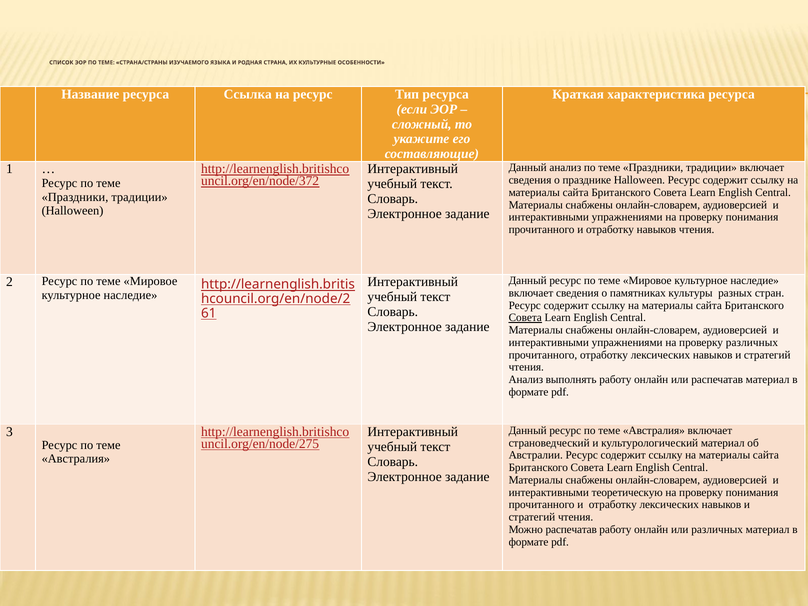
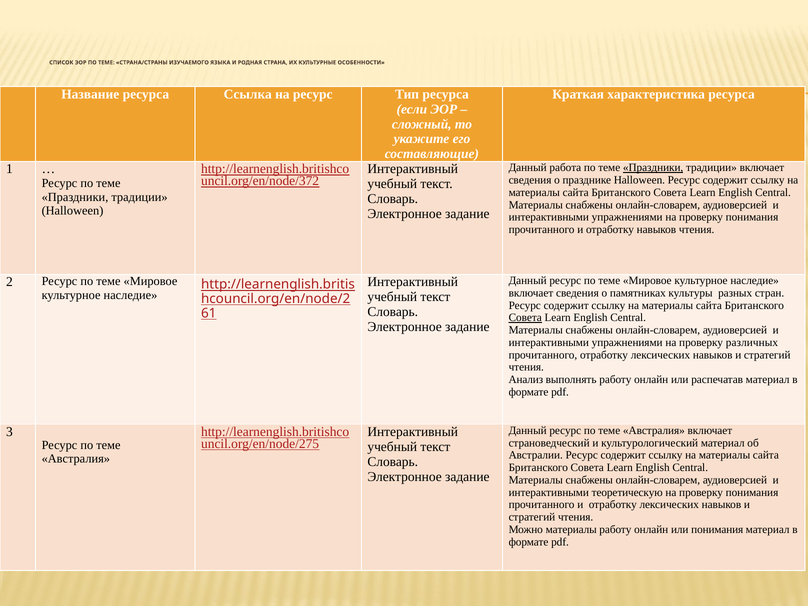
Данный анализ: анализ -> работа
Праздники at (653, 168) underline: none -> present
Можно распечатав: распечатав -> материалы
или различных: различных -> понимания
